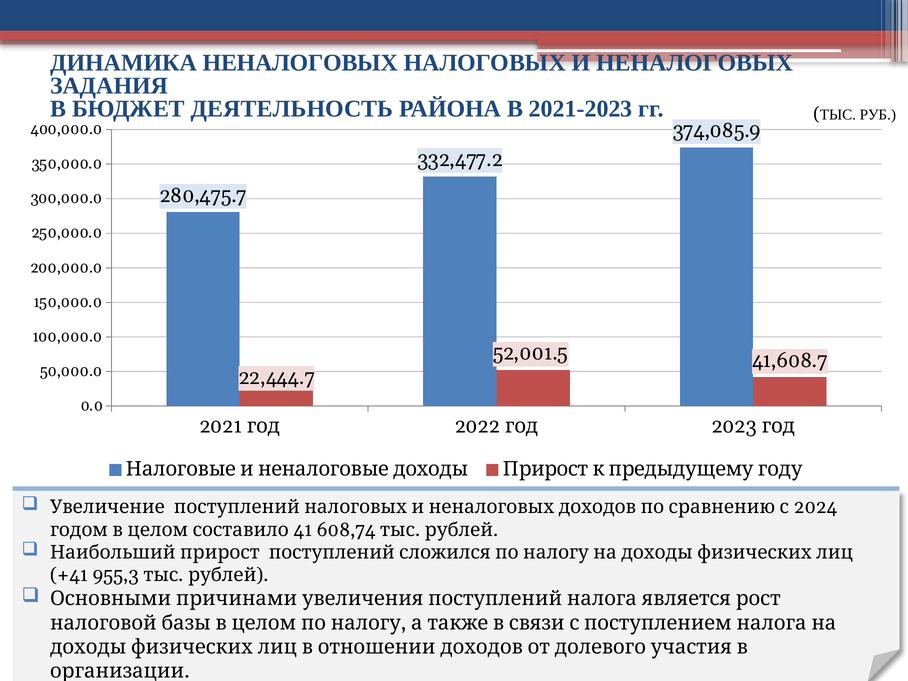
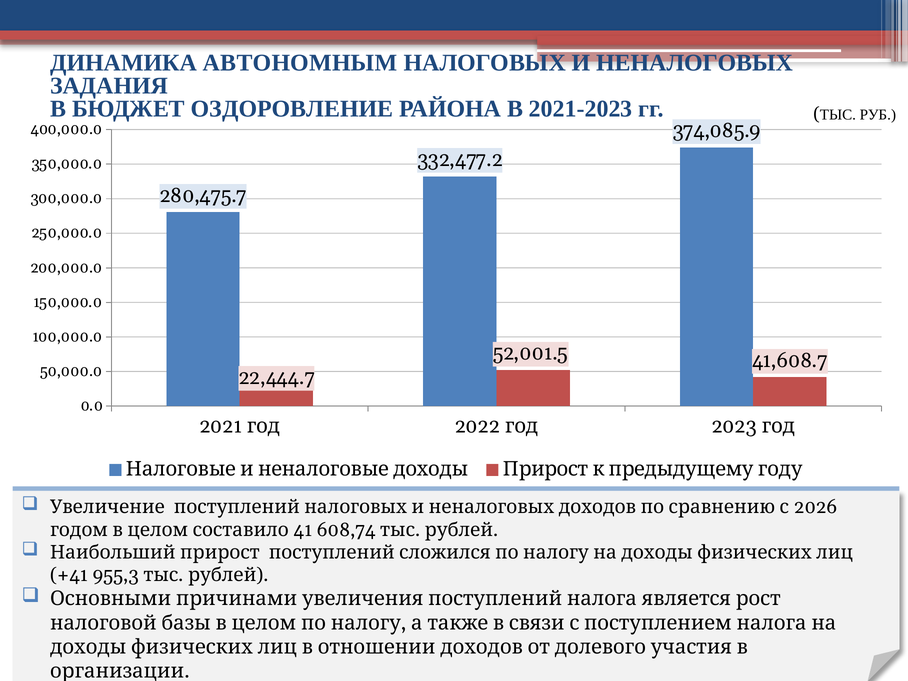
ДИНАМИКА НЕНАЛОГОВЫХ: НЕНАЛОГОВЫХ -> АВТОНОМНЫМ
ДЕЯТЕЛЬНОСТЬ: ДЕЯТЕЛЬНОСТЬ -> ОЗДОРОВЛЕНИЕ
2024: 2024 -> 2026
